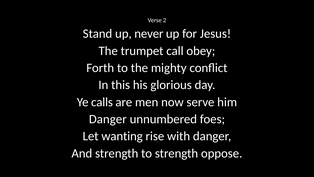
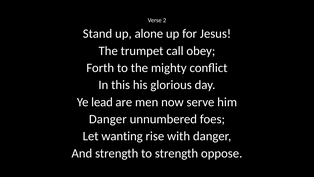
never: never -> alone
calls: calls -> lead
